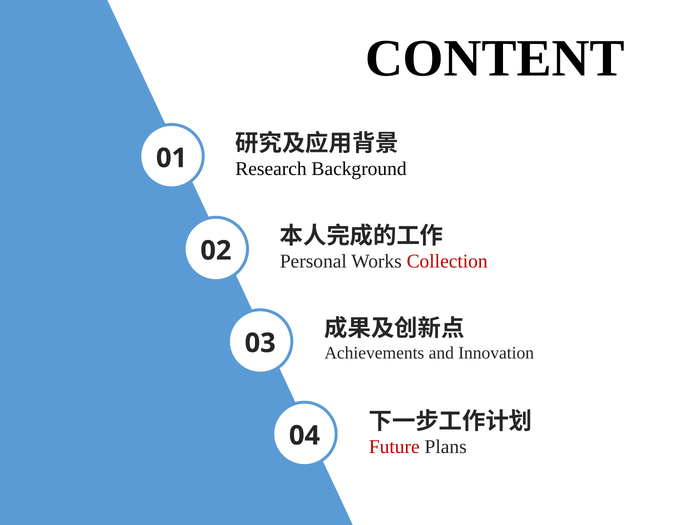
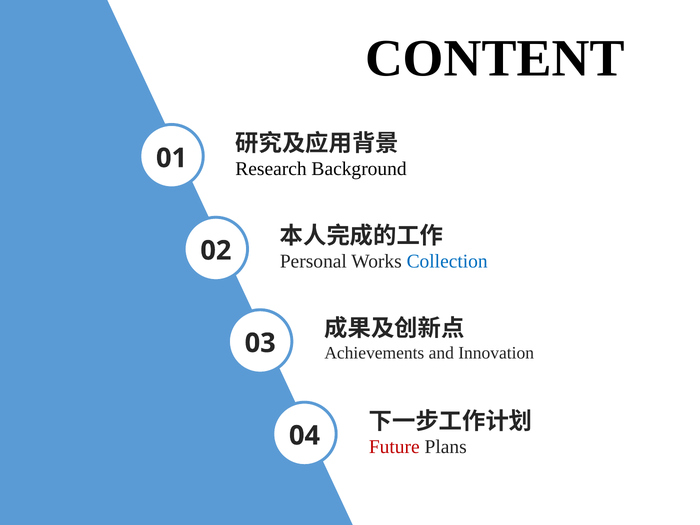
Collection colour: red -> blue
